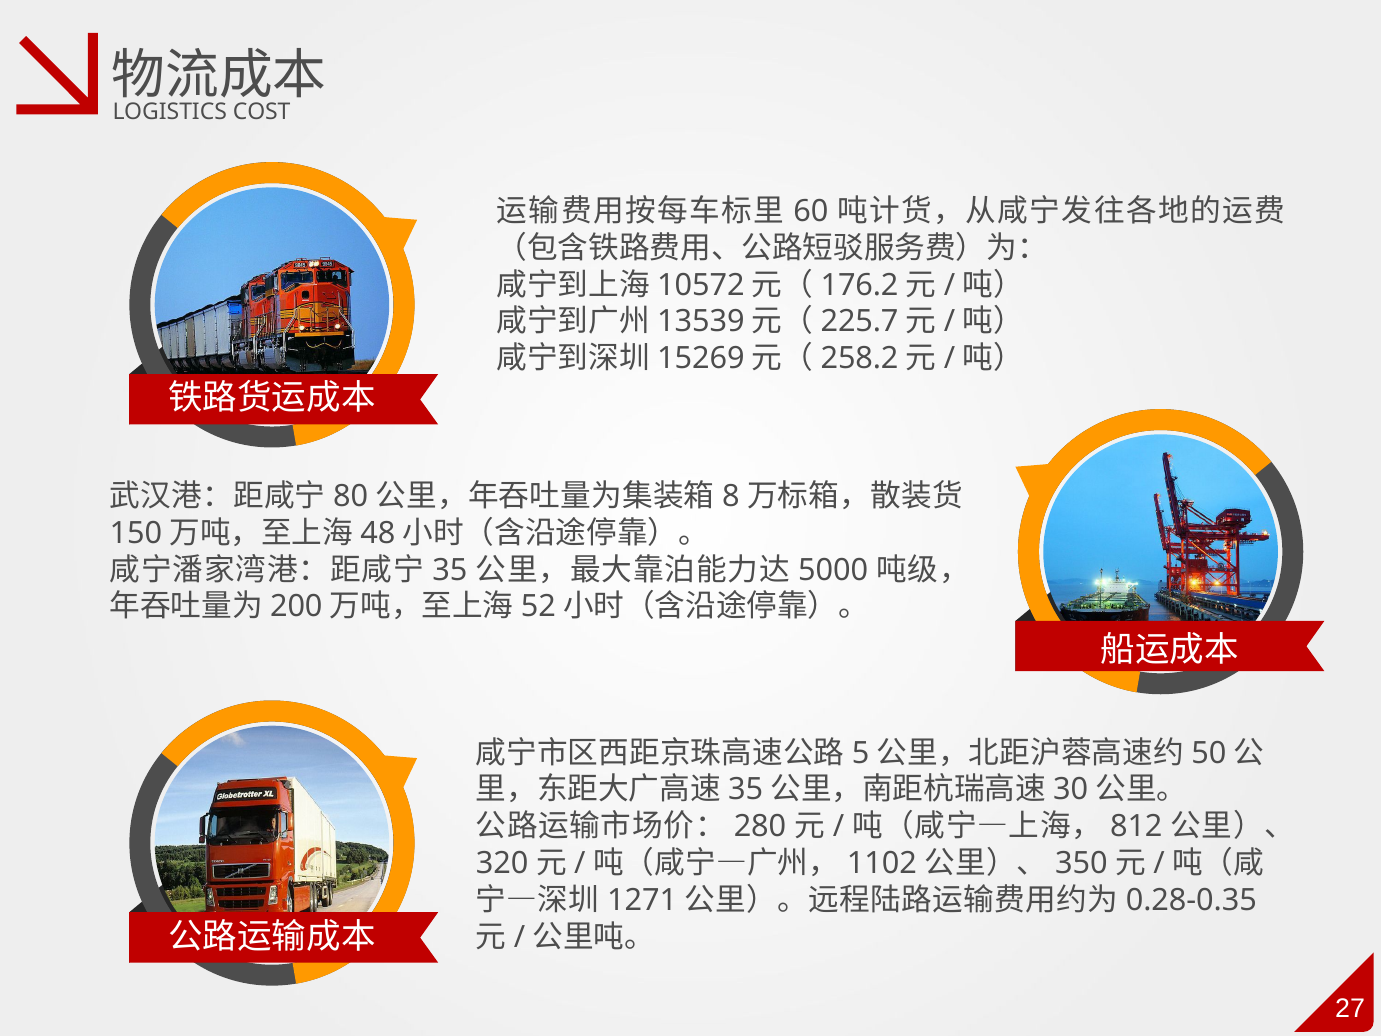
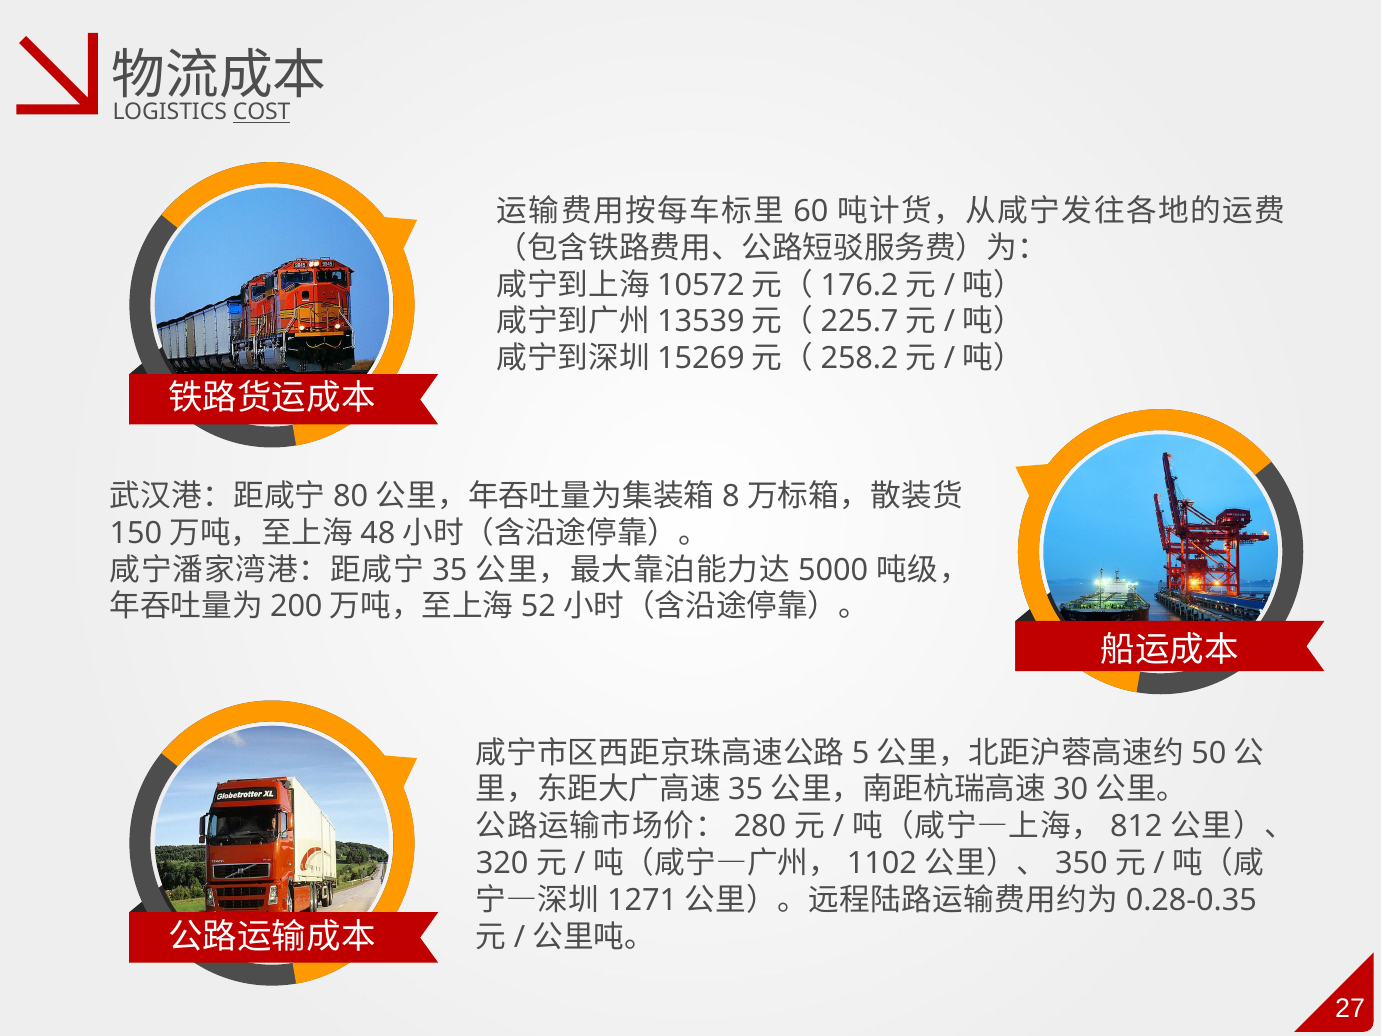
COST underline: none -> present
